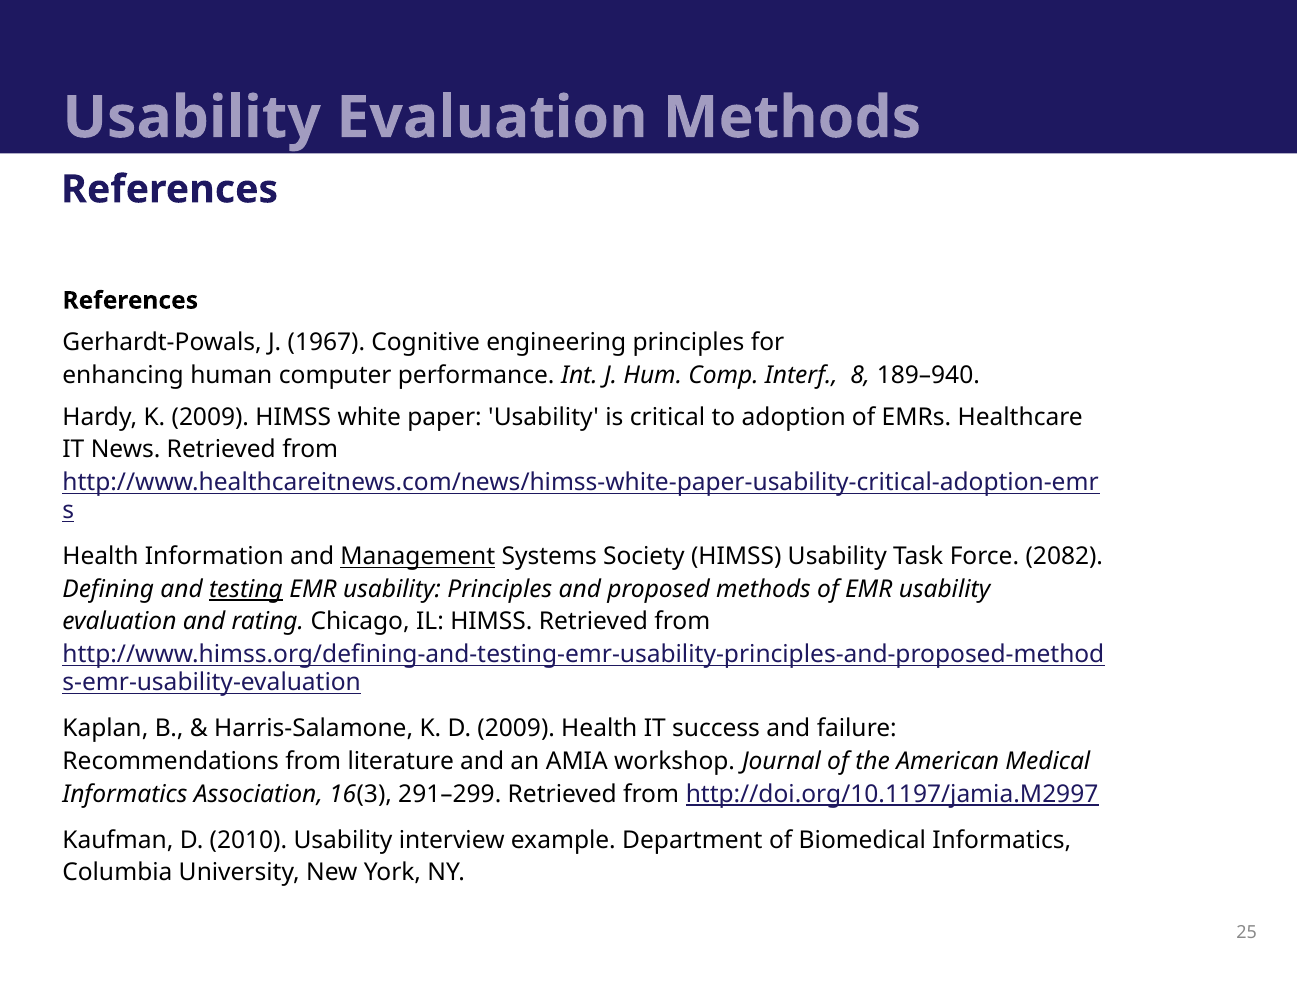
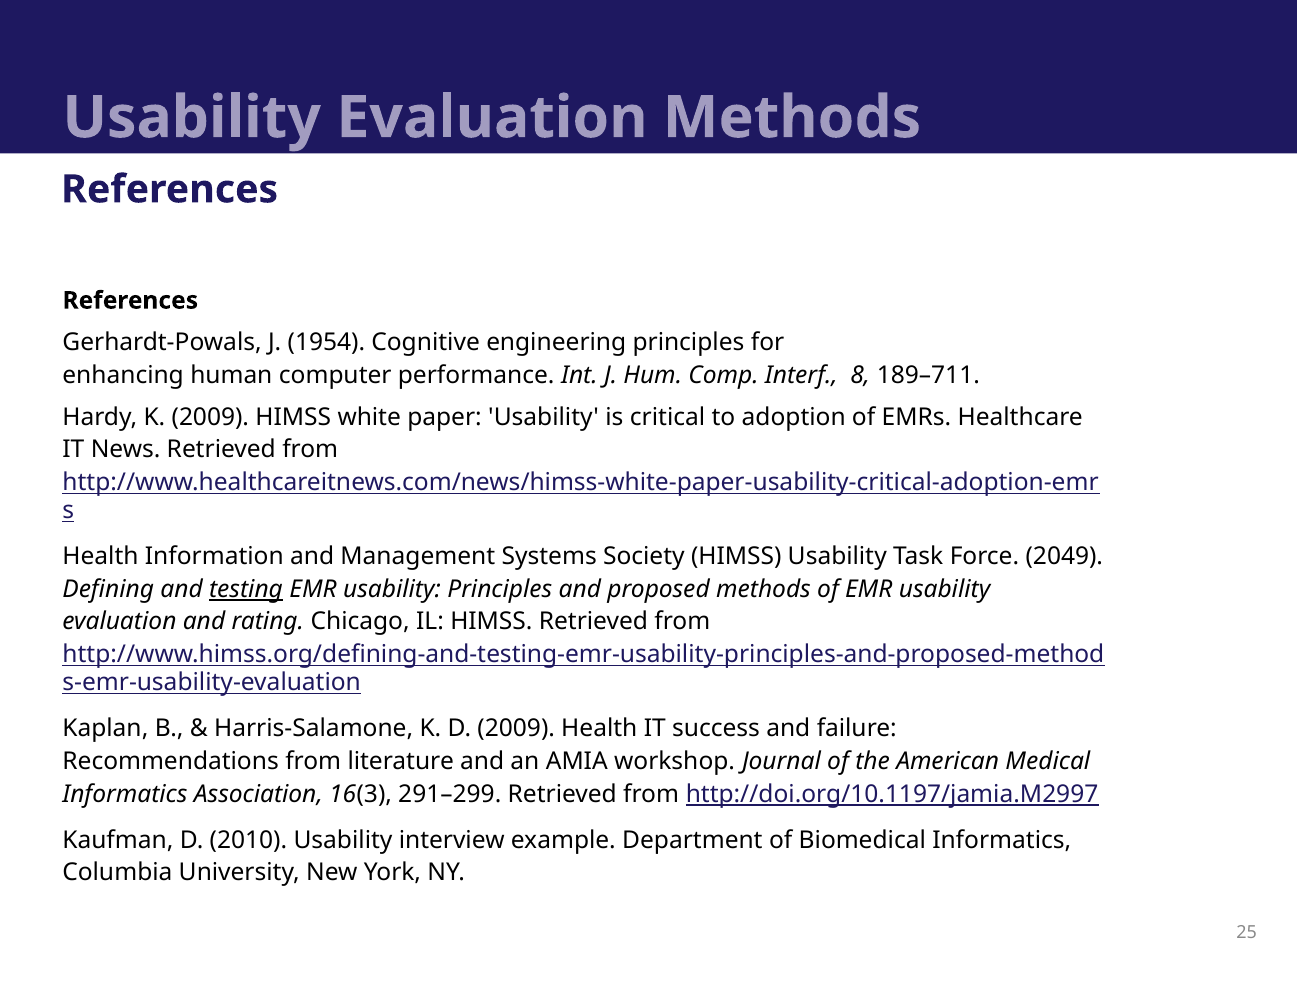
1967: 1967 -> 1954
189–940: 189–940 -> 189–711
Management underline: present -> none
2082: 2082 -> 2049
